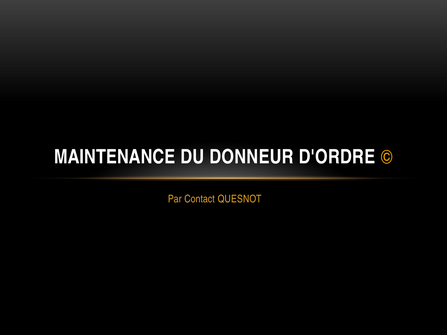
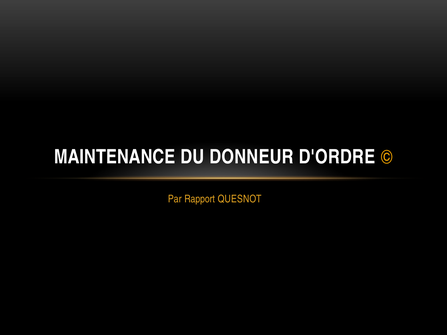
Contact: Contact -> Rapport
